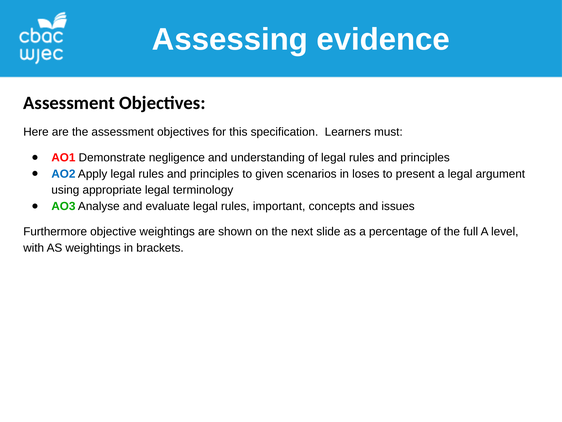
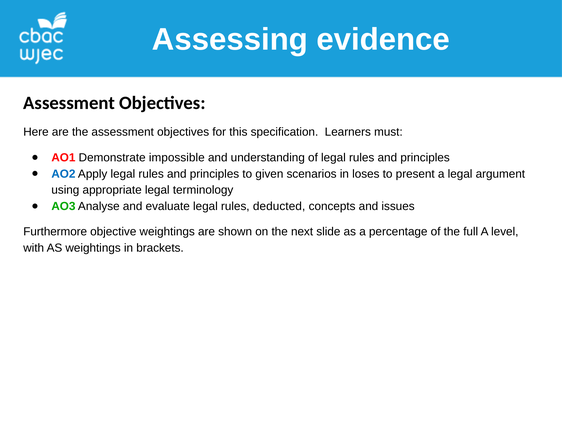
negligence: negligence -> impossible
important: important -> deducted
